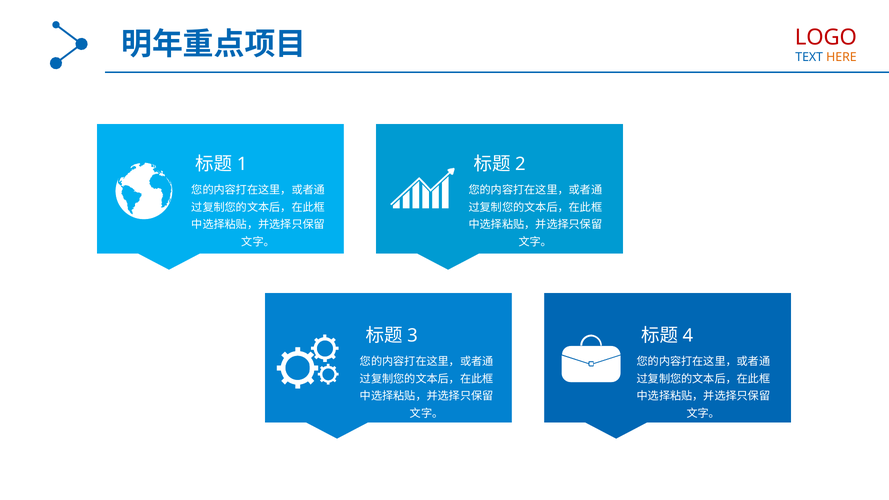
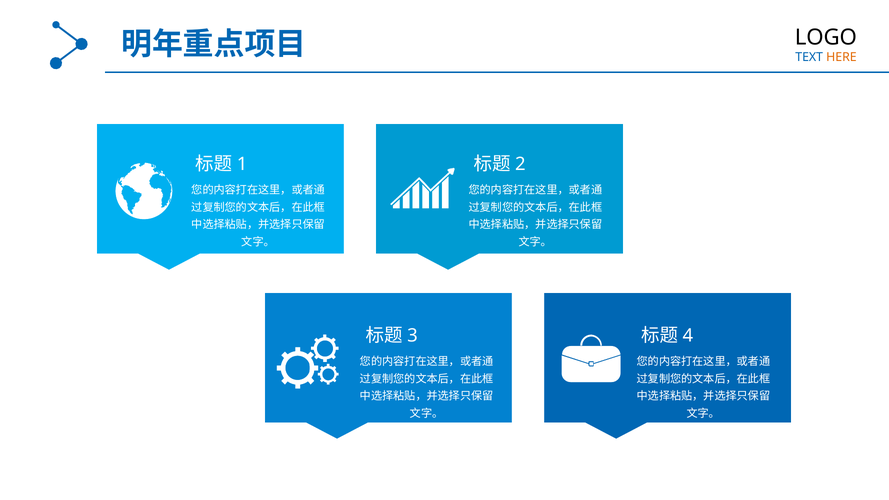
LOGO colour: red -> black
